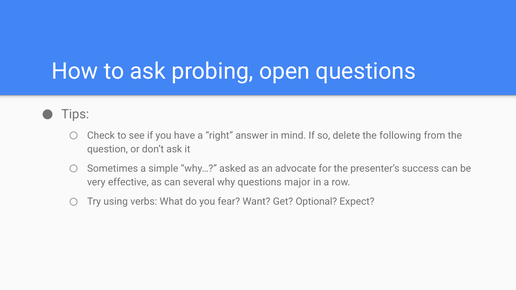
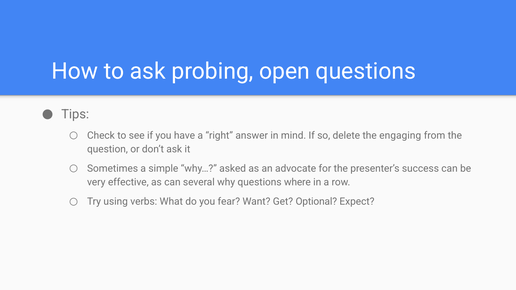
following: following -> engaging
major: major -> where
